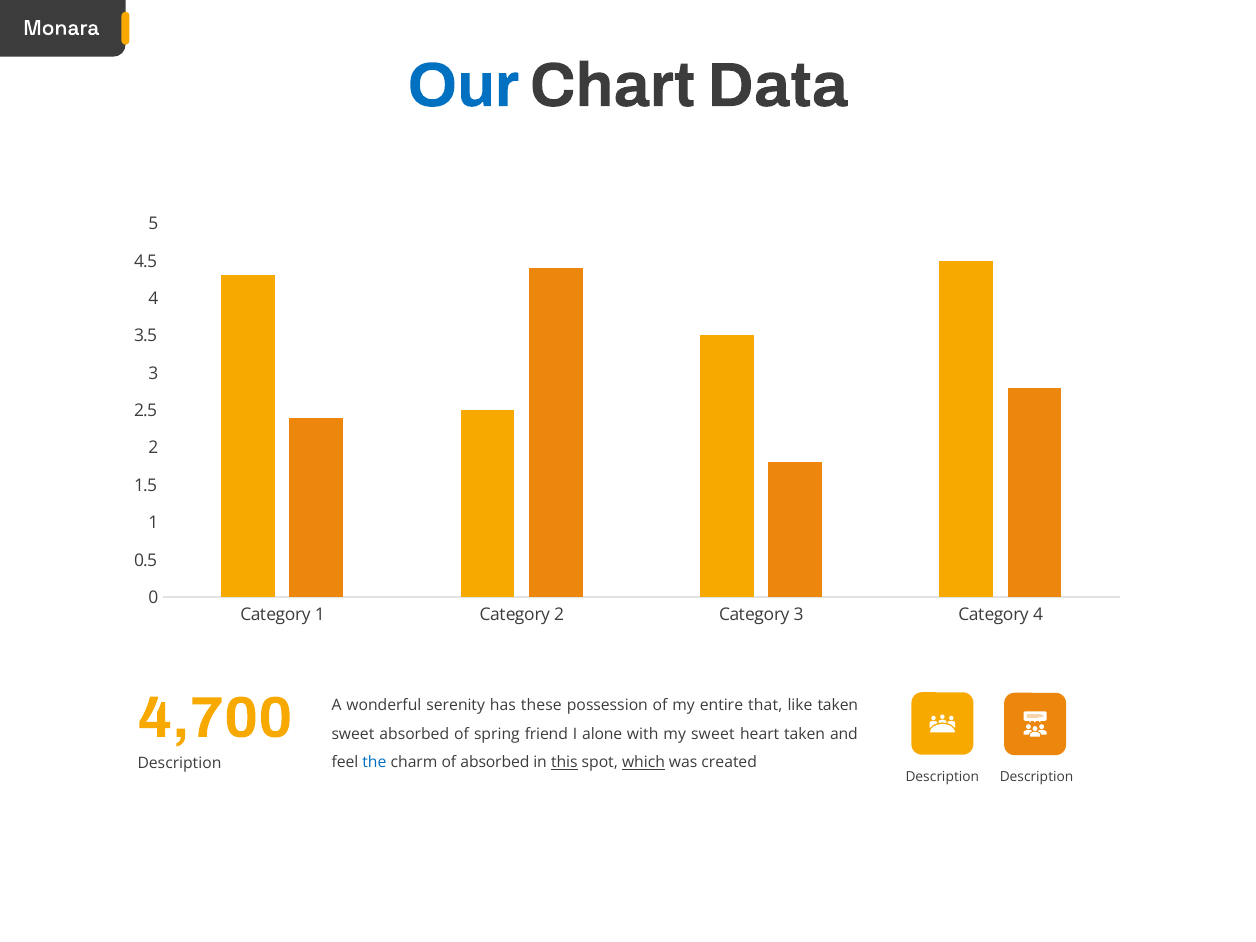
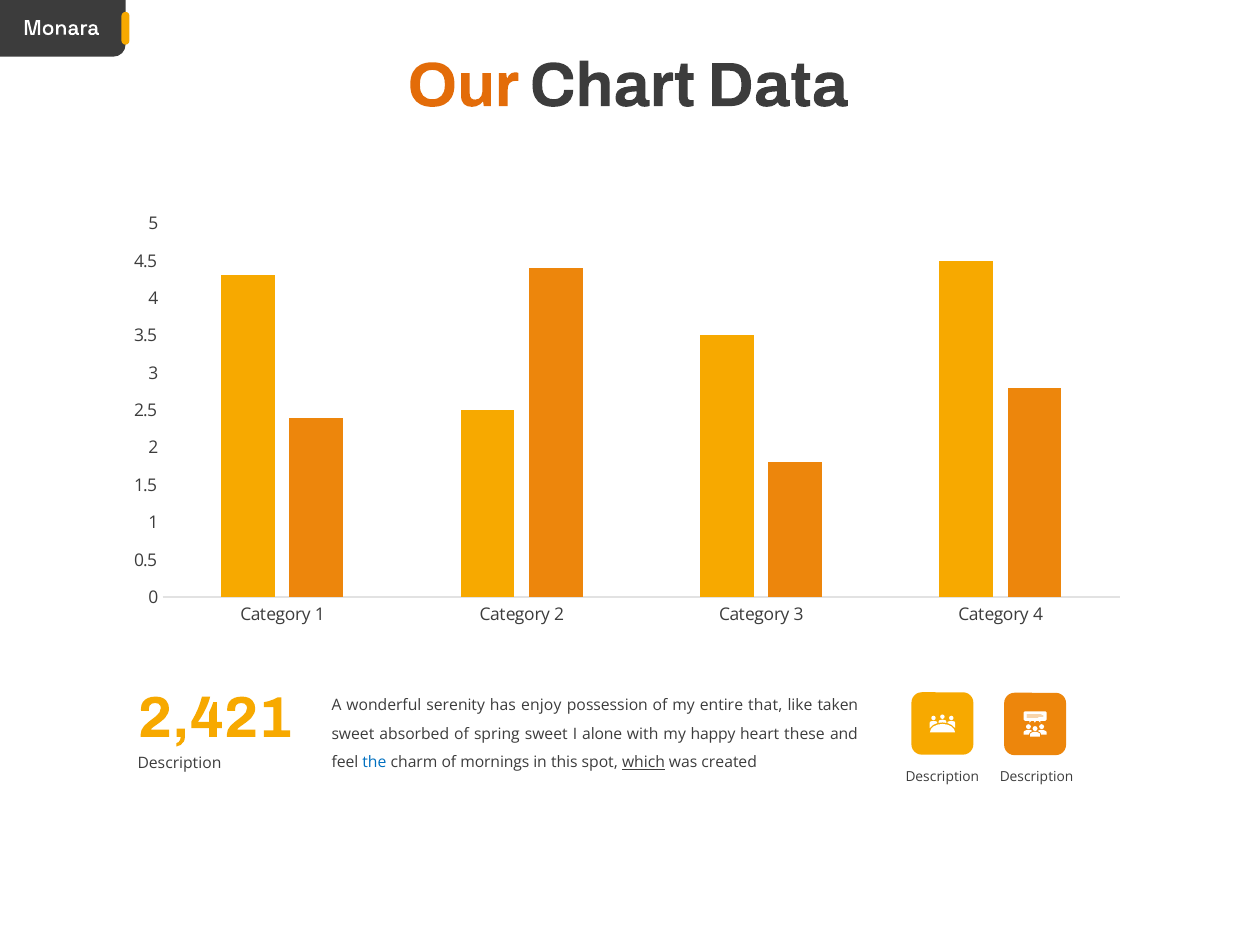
Our colour: blue -> orange
these: these -> enjoy
4,700: 4,700 -> 2,421
spring friend: friend -> sweet
my sweet: sweet -> happy
heart taken: taken -> these
of absorbed: absorbed -> mornings
this underline: present -> none
